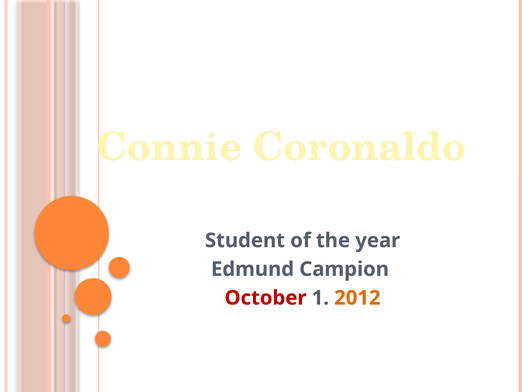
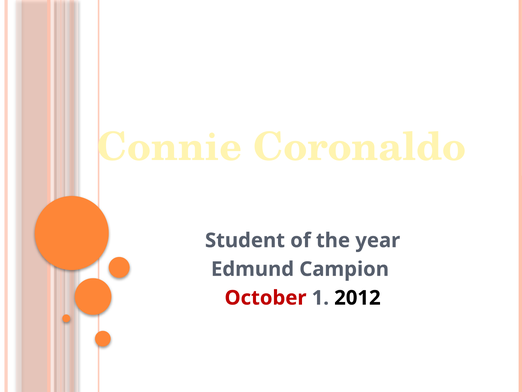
2012 colour: orange -> black
